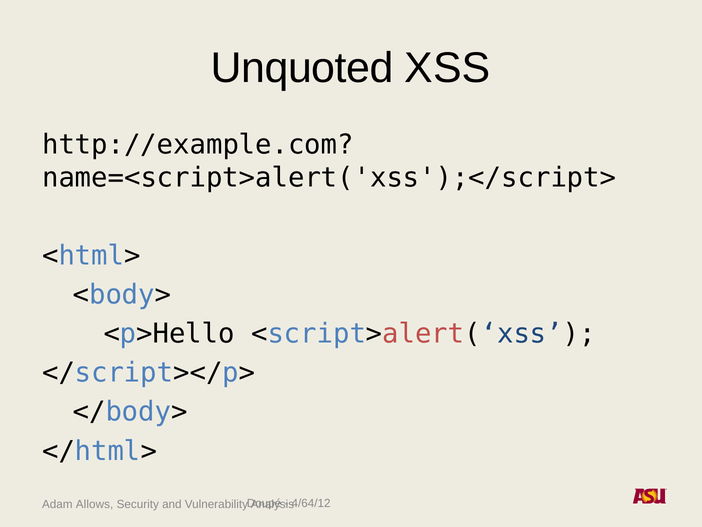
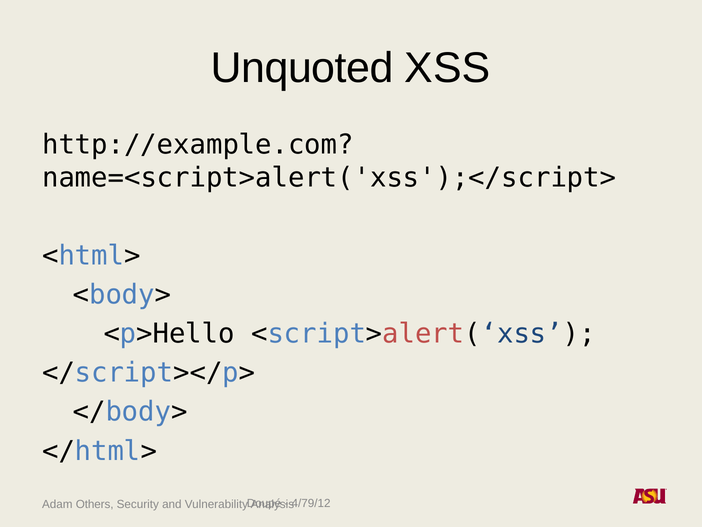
4/64/12: 4/64/12 -> 4/79/12
Allows: Allows -> Others
